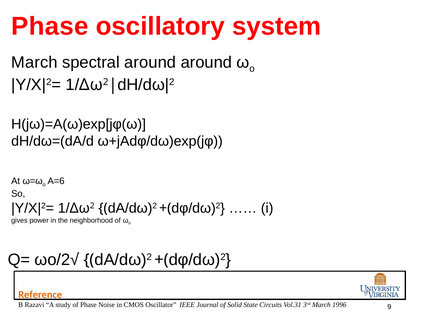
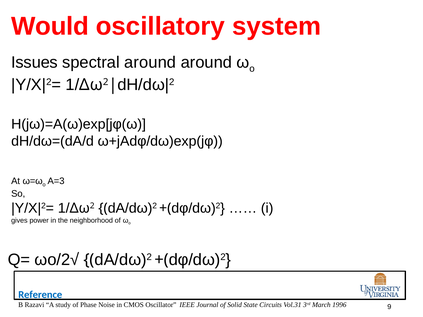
Phase at (50, 26): Phase -> Would
March at (34, 62): March -> Issues
A=6: A=6 -> A=3
Reference colour: orange -> blue
